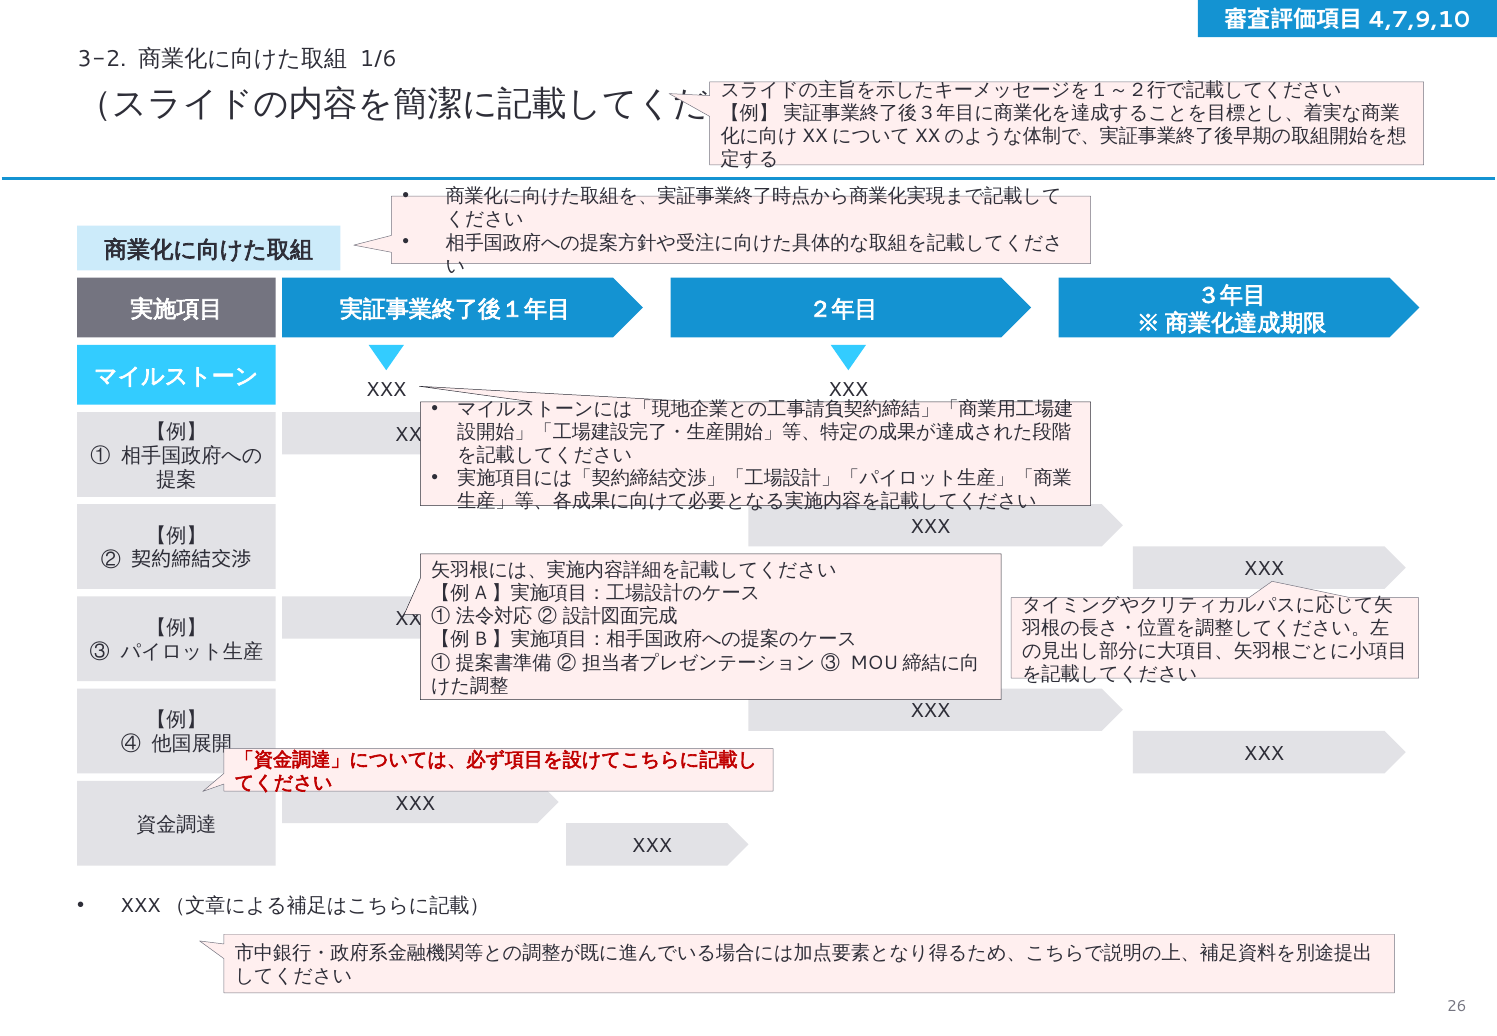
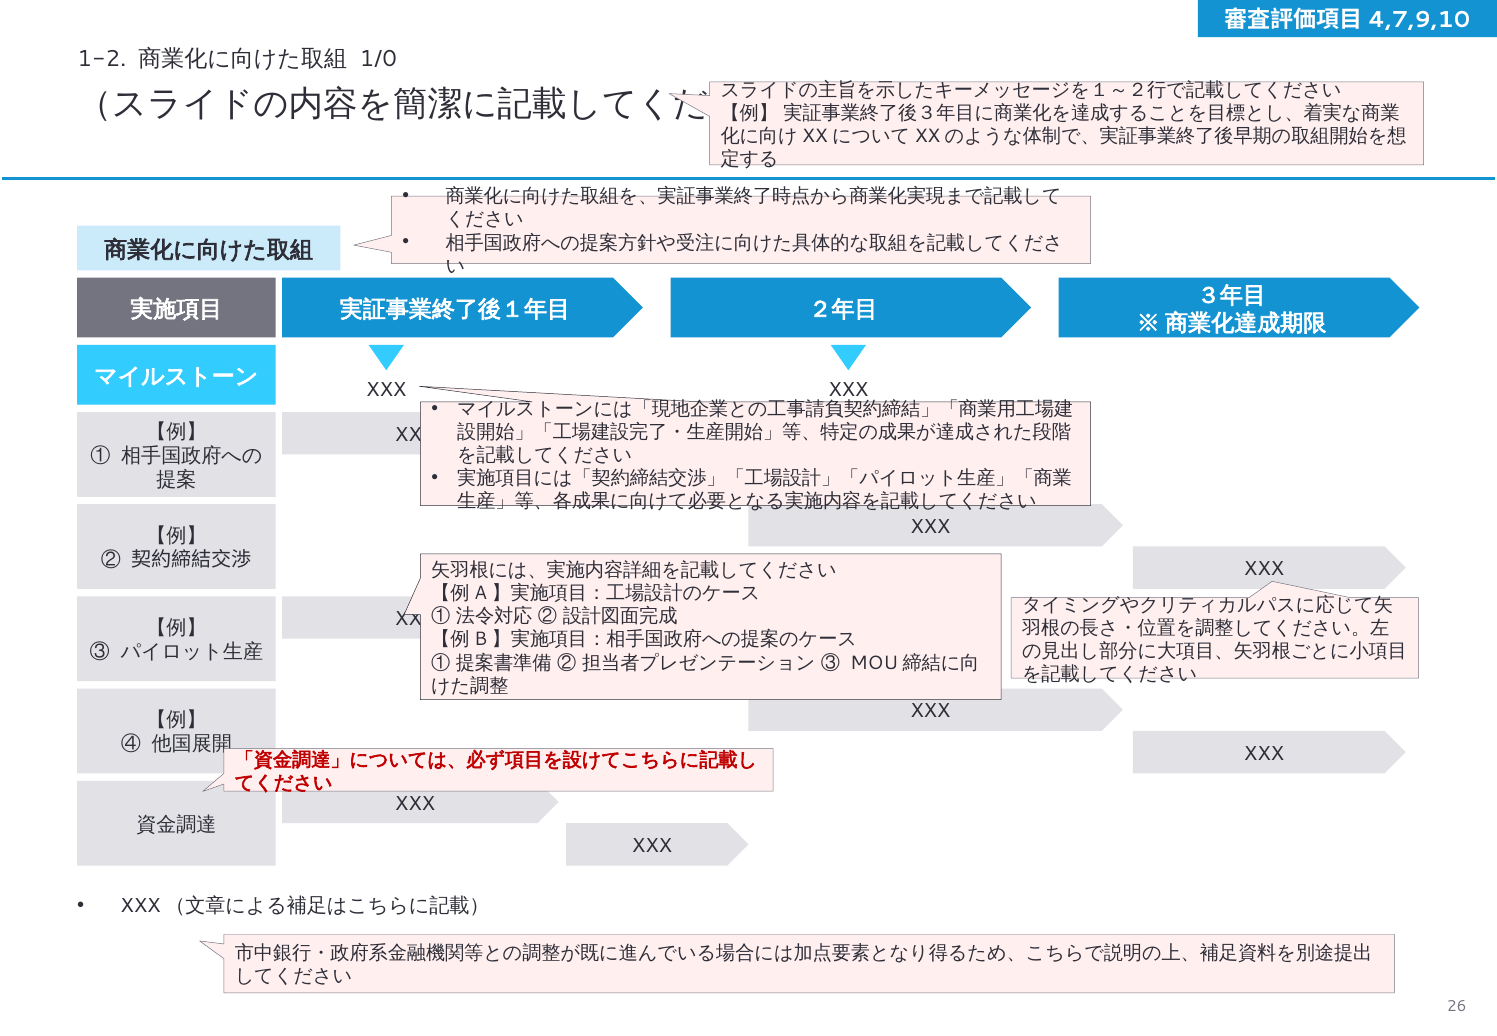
3-2: 3-2 -> 1-2
1/6: 1/6 -> 1/0
